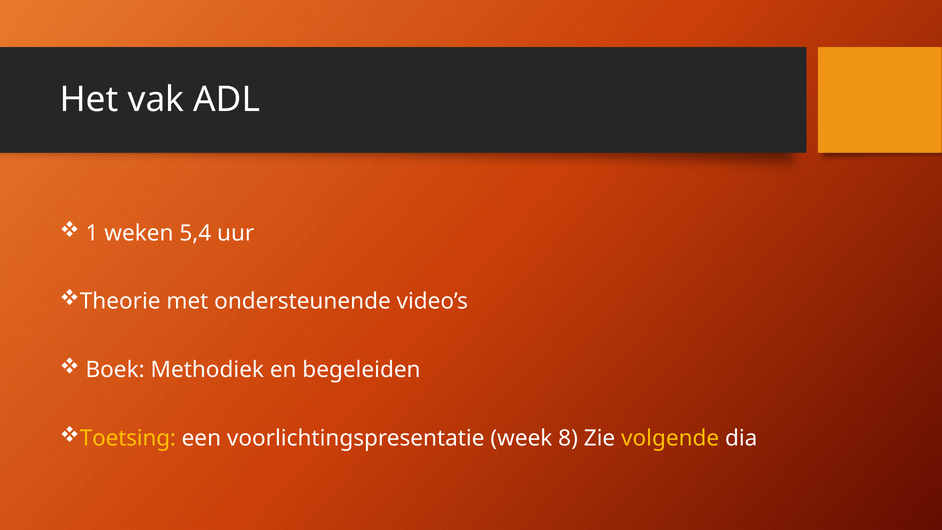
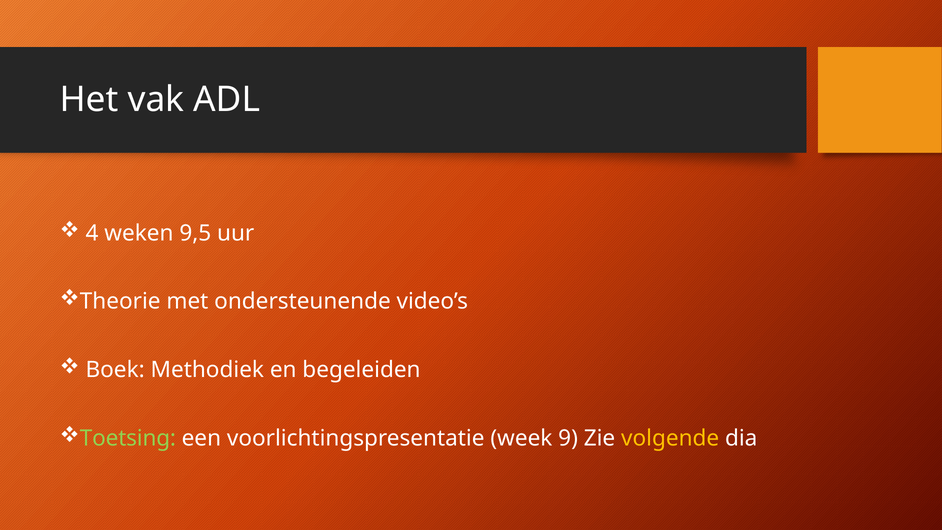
1: 1 -> 4
5,4: 5,4 -> 9,5
Toetsing colour: yellow -> light green
8: 8 -> 9
